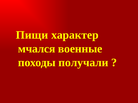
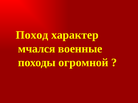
Пищи: Пищи -> Поход
получали: получали -> огромной
